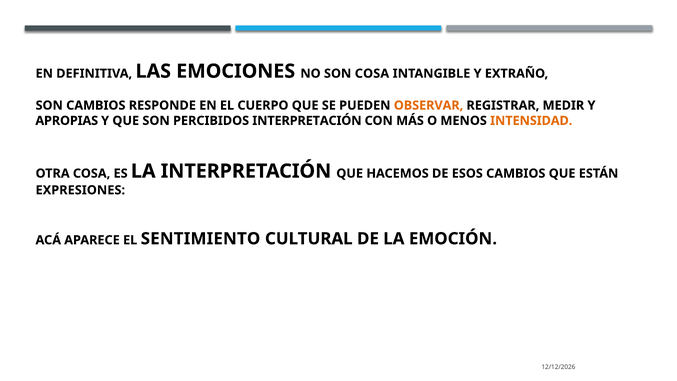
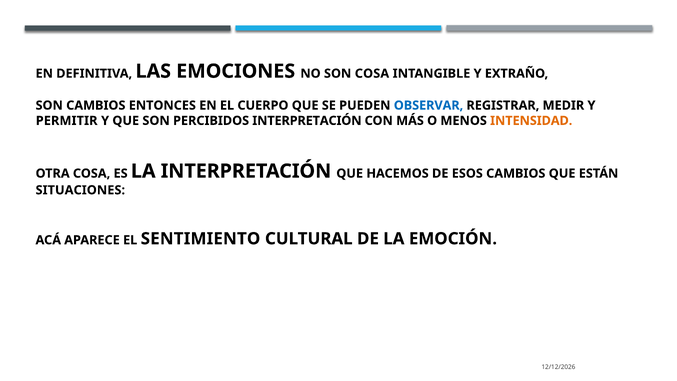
RESPONDE: RESPONDE -> ENTONCES
OBSERVAR colour: orange -> blue
APROPIAS: APROPIAS -> PERMITIR
EXPRESIONES: EXPRESIONES -> SITUACIONES
